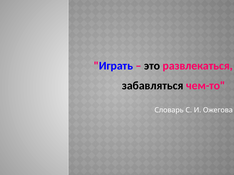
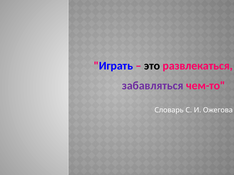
забавляться colour: black -> purple
